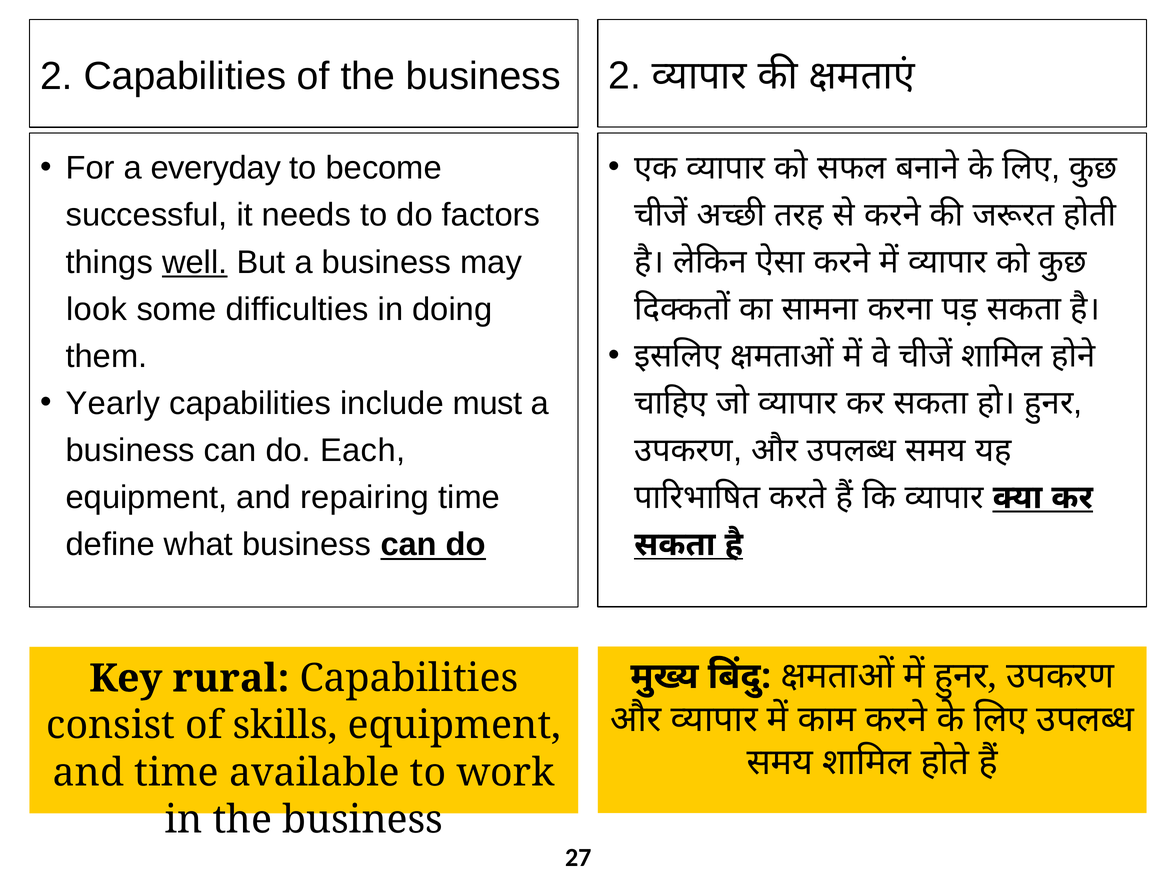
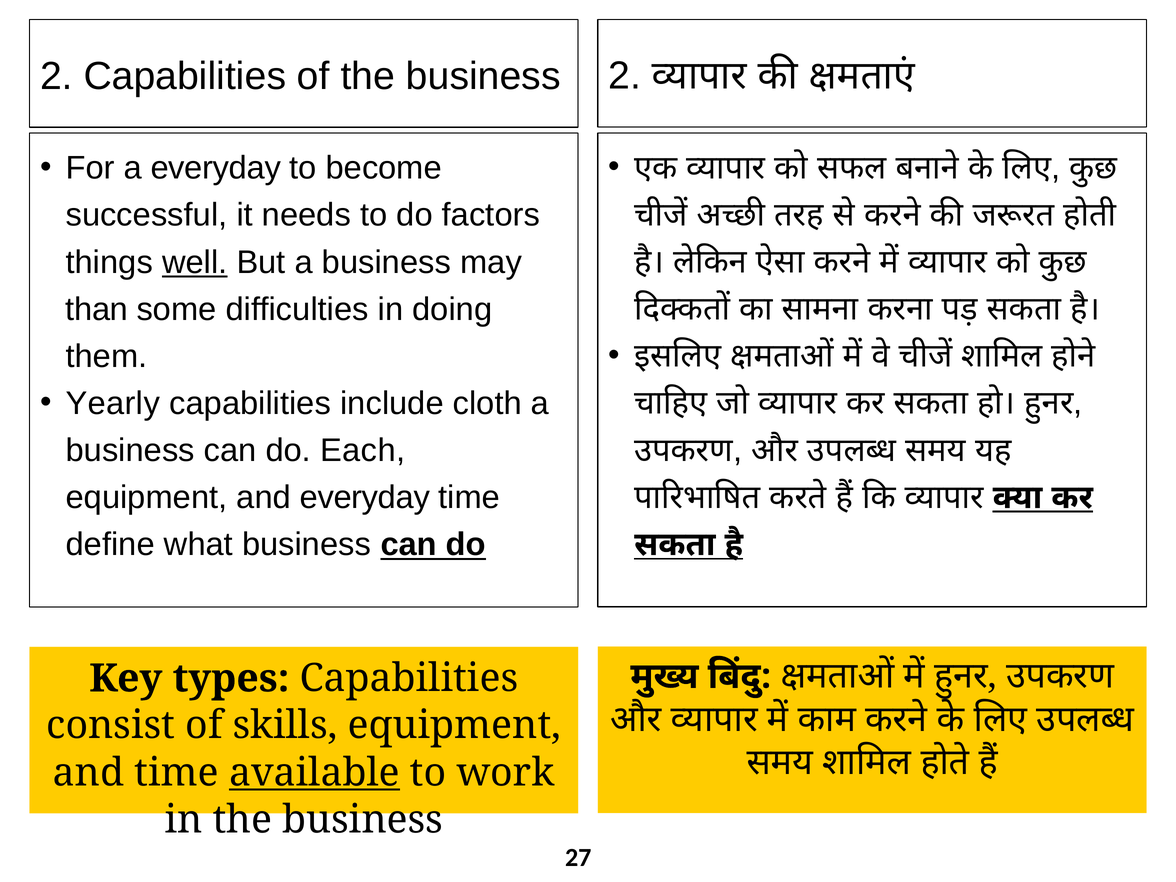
look: look -> than
must: must -> cloth
and repairing: repairing -> everyday
rural: rural -> types
available underline: none -> present
